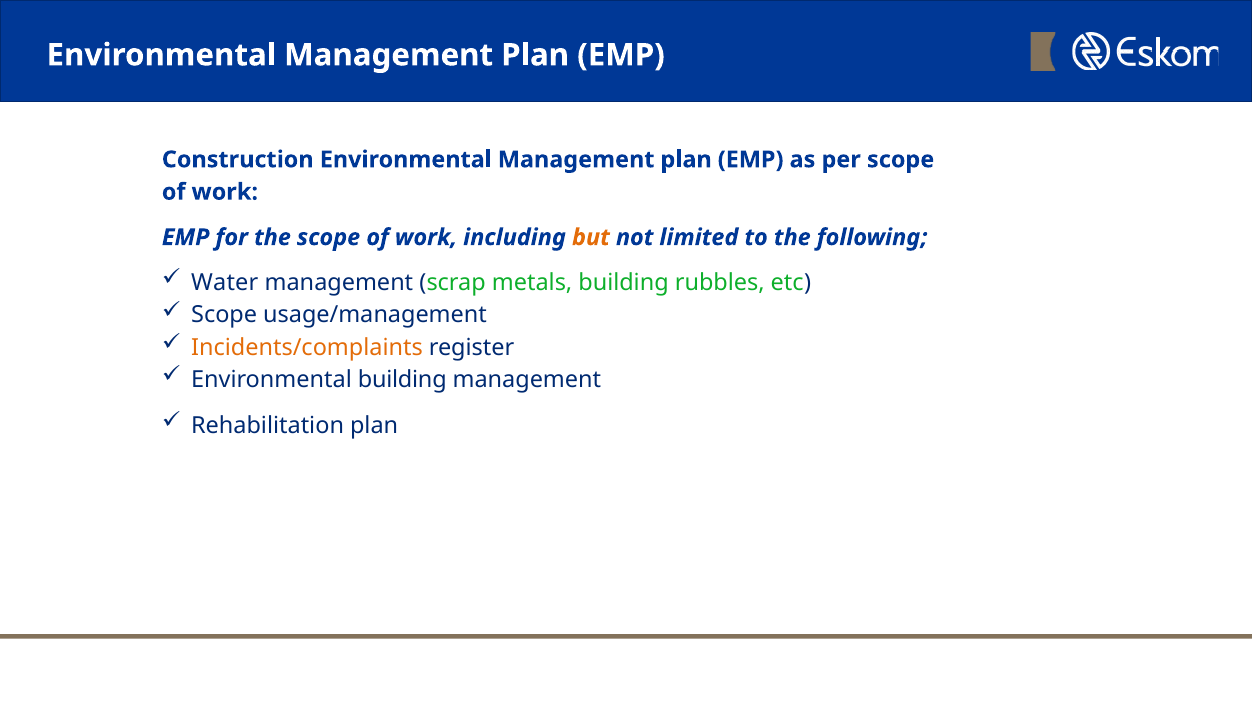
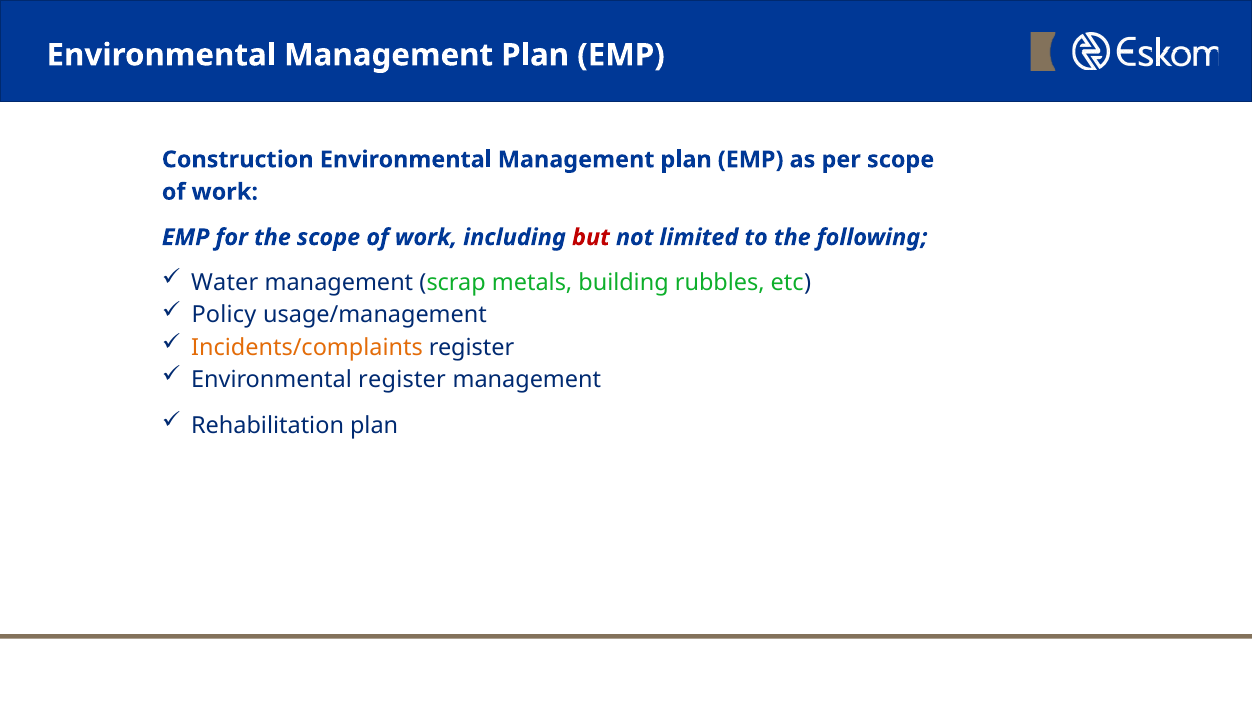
but colour: orange -> red
Scope at (224, 315): Scope -> Policy
Environmental building: building -> register
